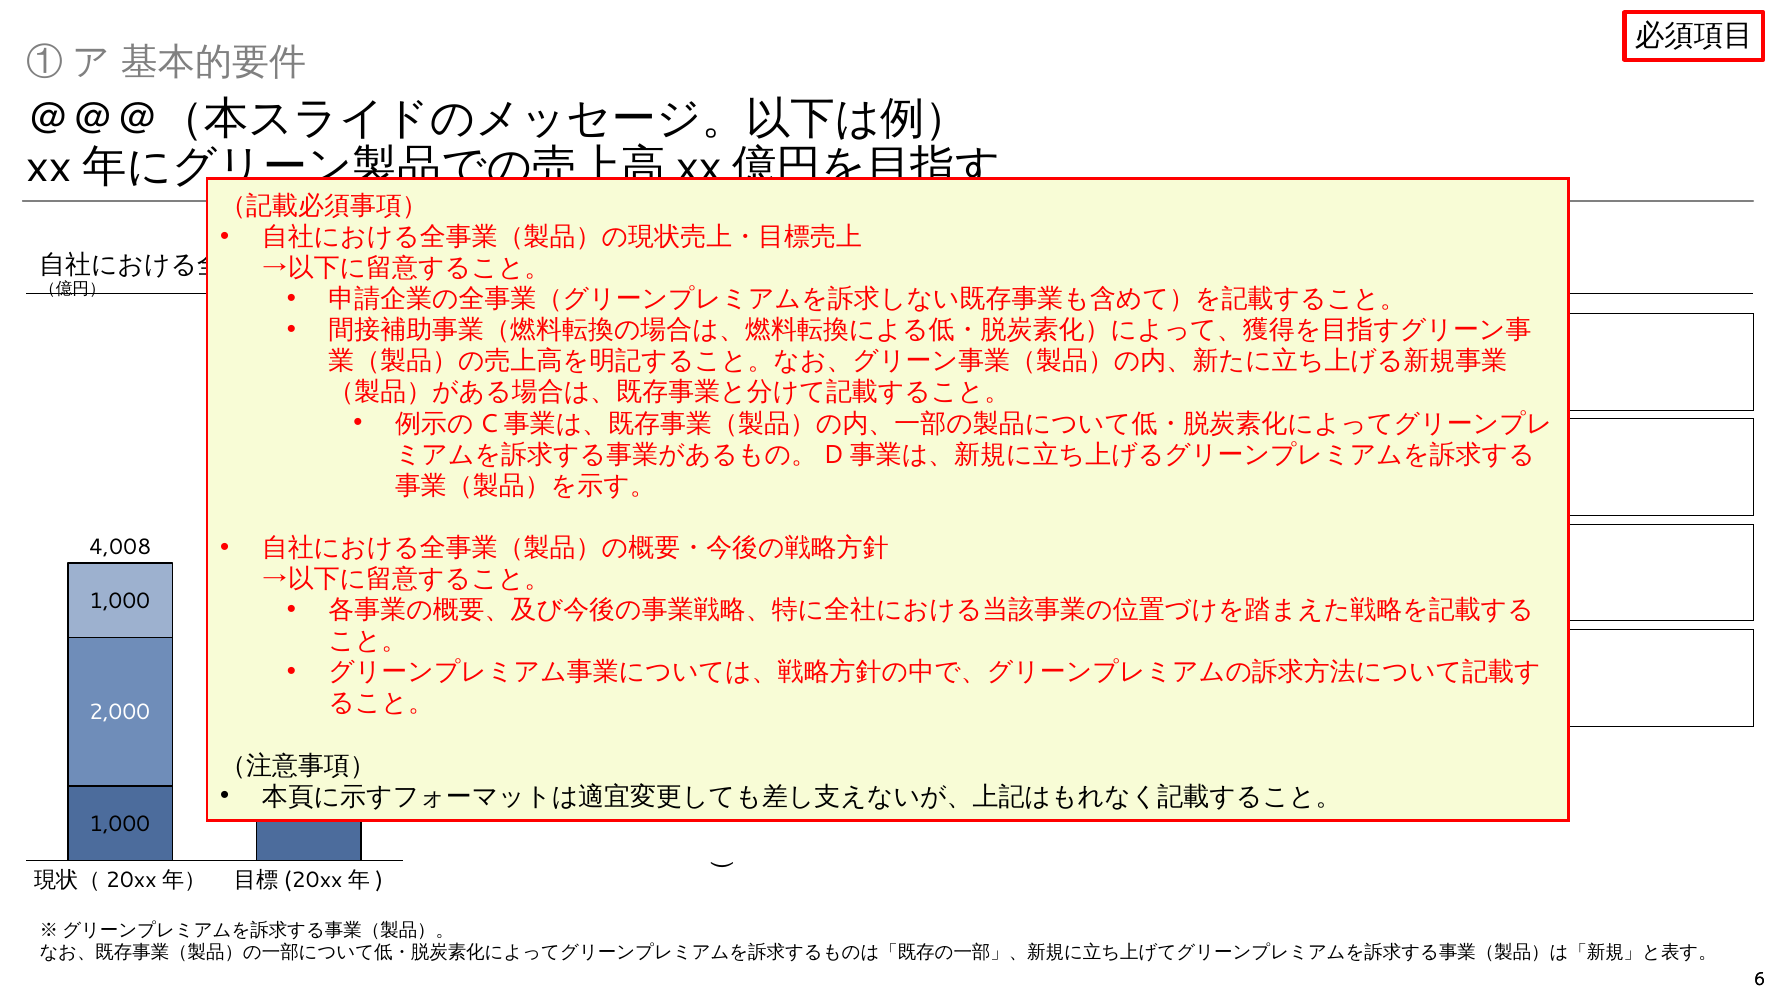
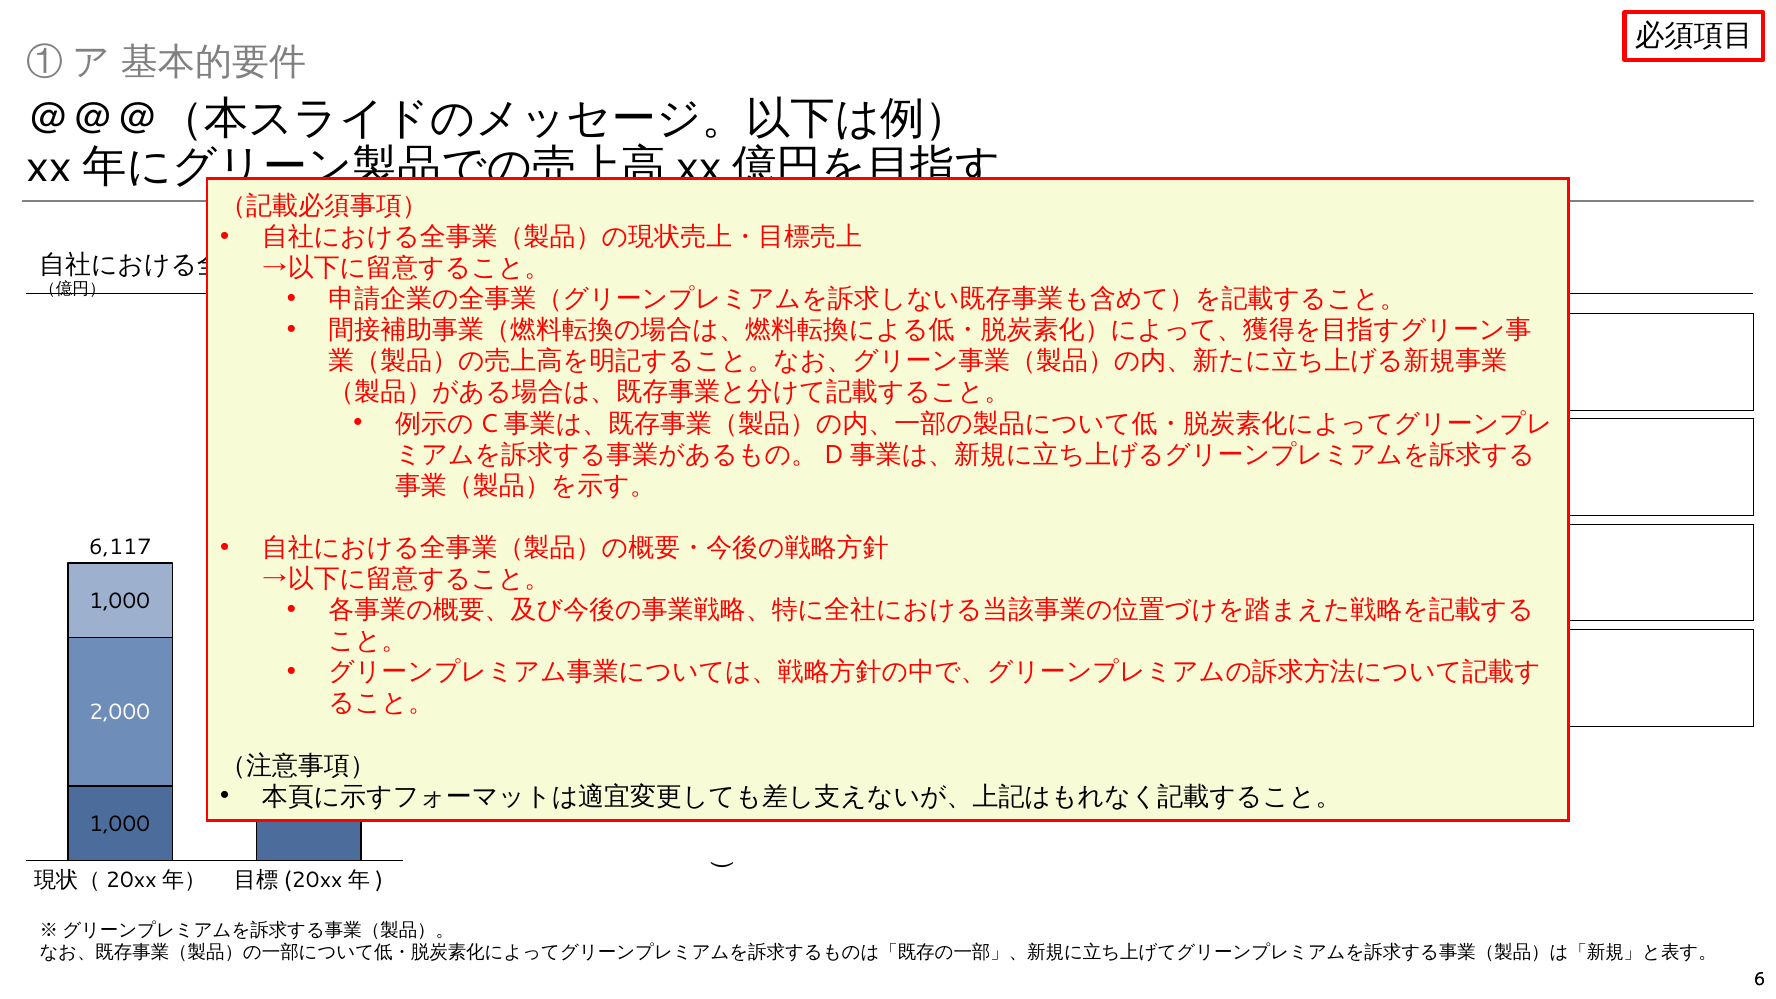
4,008: 4,008 -> 6,117
